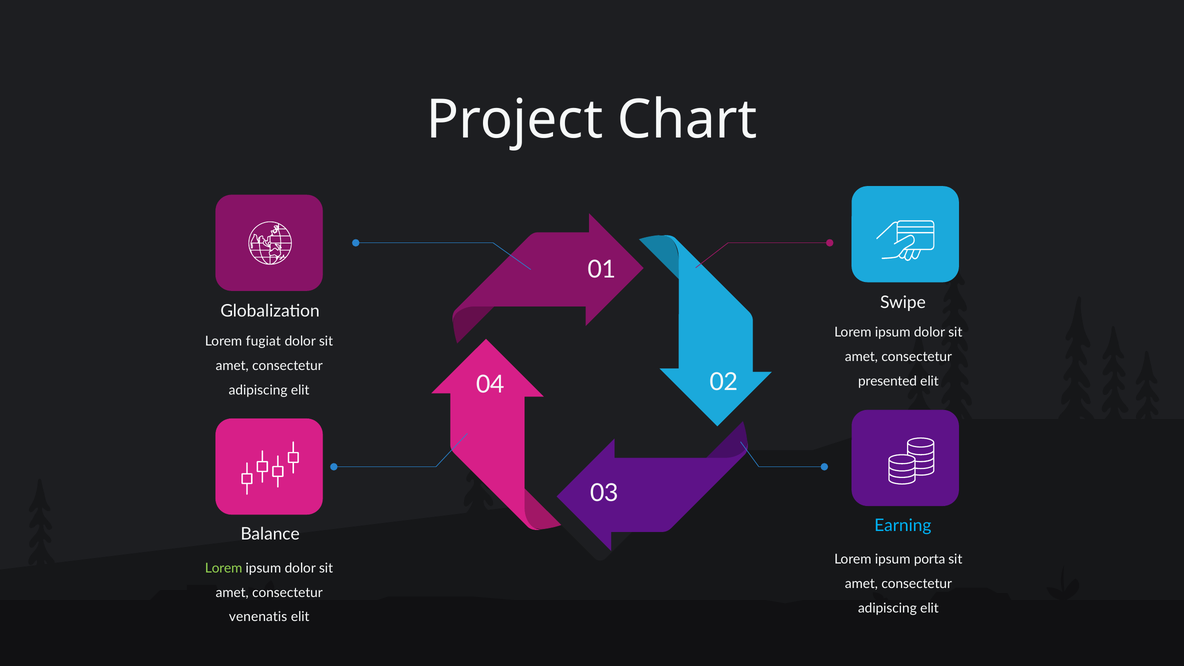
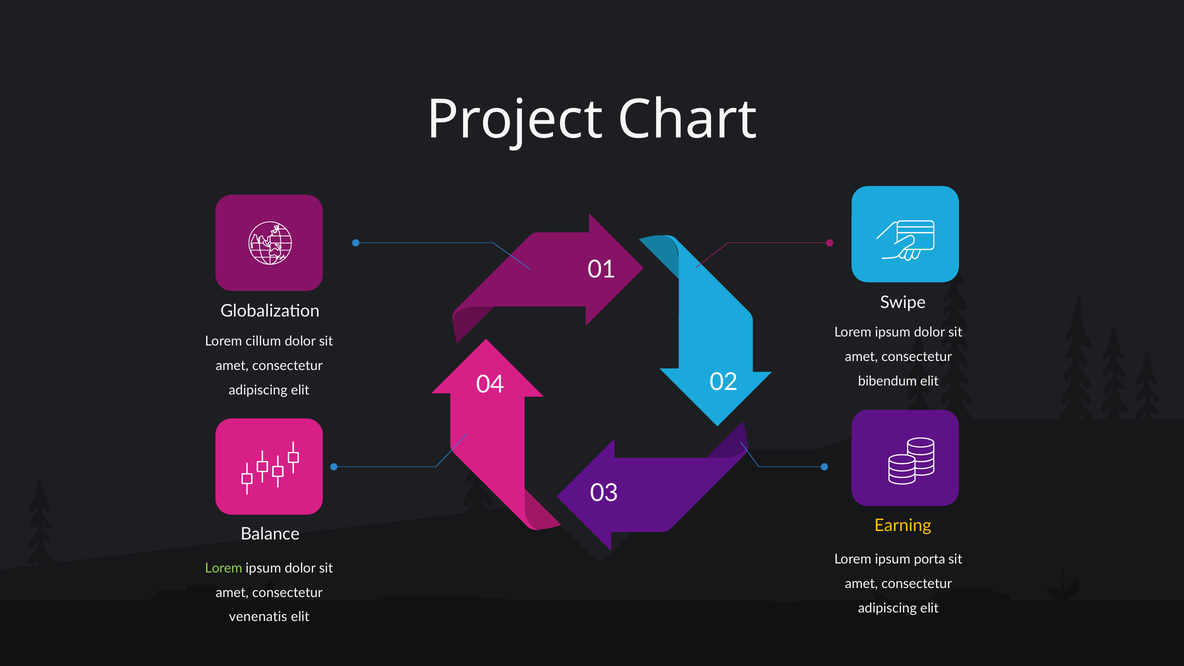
fugiat: fugiat -> cillum
presented: presented -> bibendum
Earning colour: light blue -> yellow
